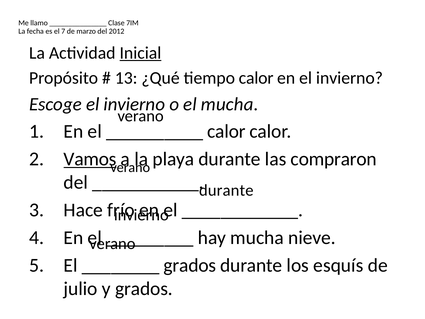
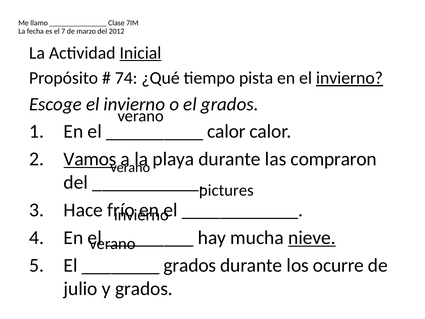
13: 13 -> 74
tiempo calor: calor -> pista
invierno at (349, 78) underline: none -> present
el mucha: mucha -> grados
durante at (226, 190): durante -> pictures
nieve underline: none -> present
esquís: esquís -> ocurre
